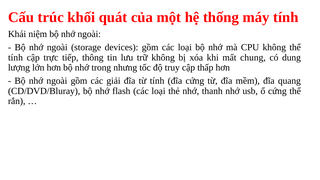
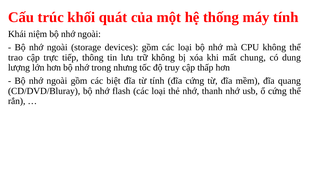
tính at (15, 57): tính -> trao
giải: giải -> biệt
